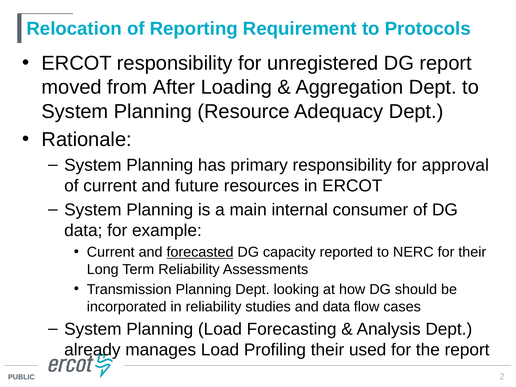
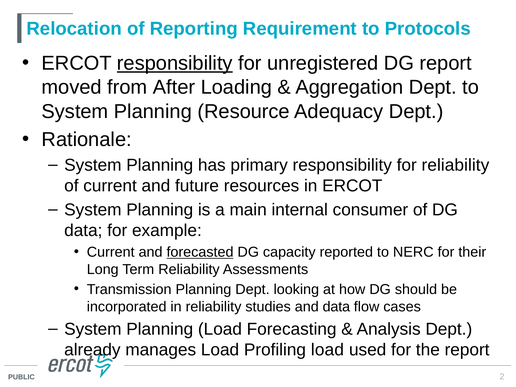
responsibility at (175, 63) underline: none -> present
for approval: approval -> reliability
Profiling their: their -> load
